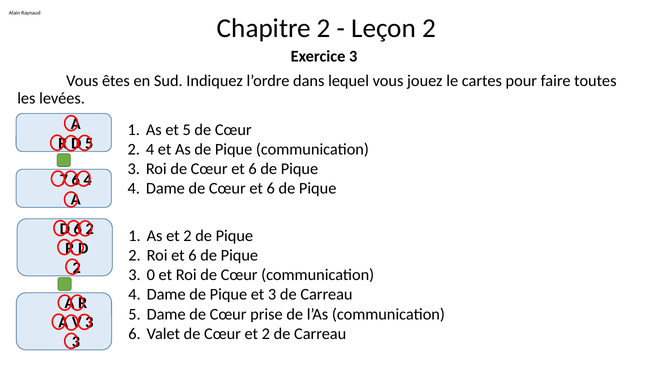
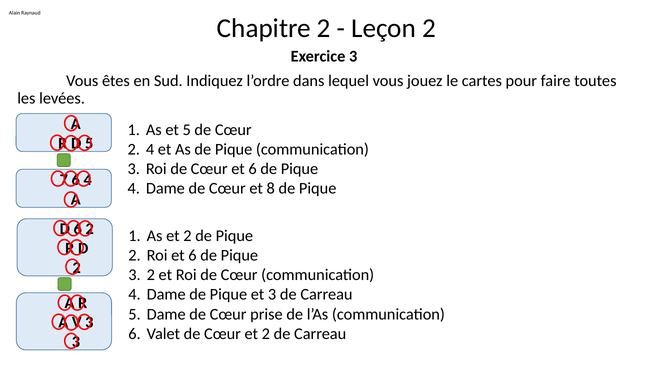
6 at (271, 189): 6 -> 8
3 0: 0 -> 2
